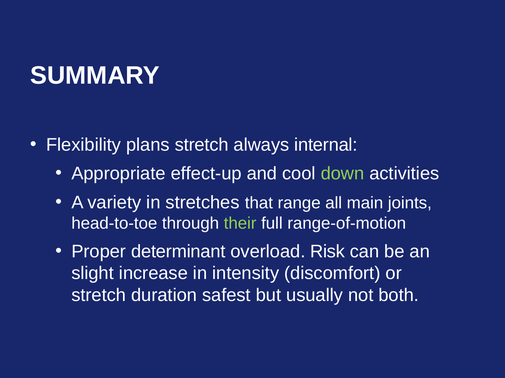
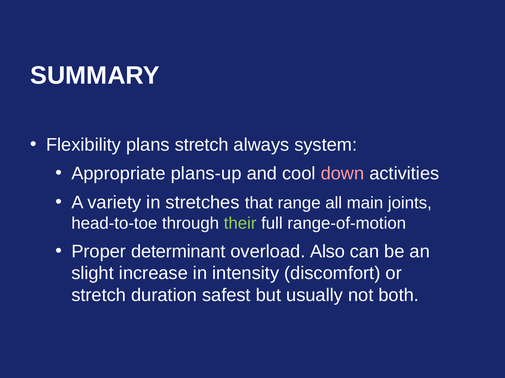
internal: internal -> system
effect-up: effect-up -> plans-up
down colour: light green -> pink
Risk: Risk -> Also
